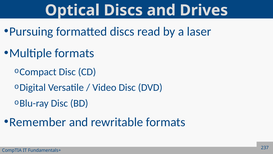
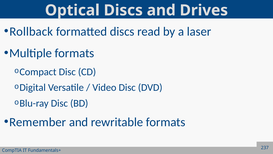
Pursuing: Pursuing -> Rollback
